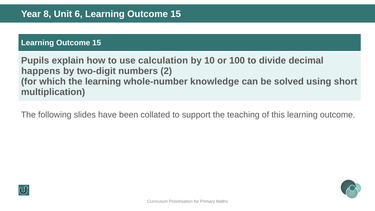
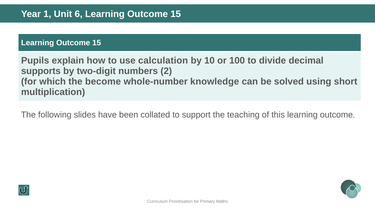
8: 8 -> 1
happens: happens -> supports
the learning: learning -> become
